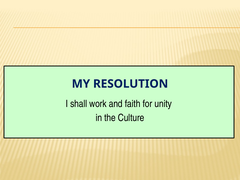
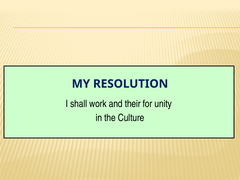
faith: faith -> their
